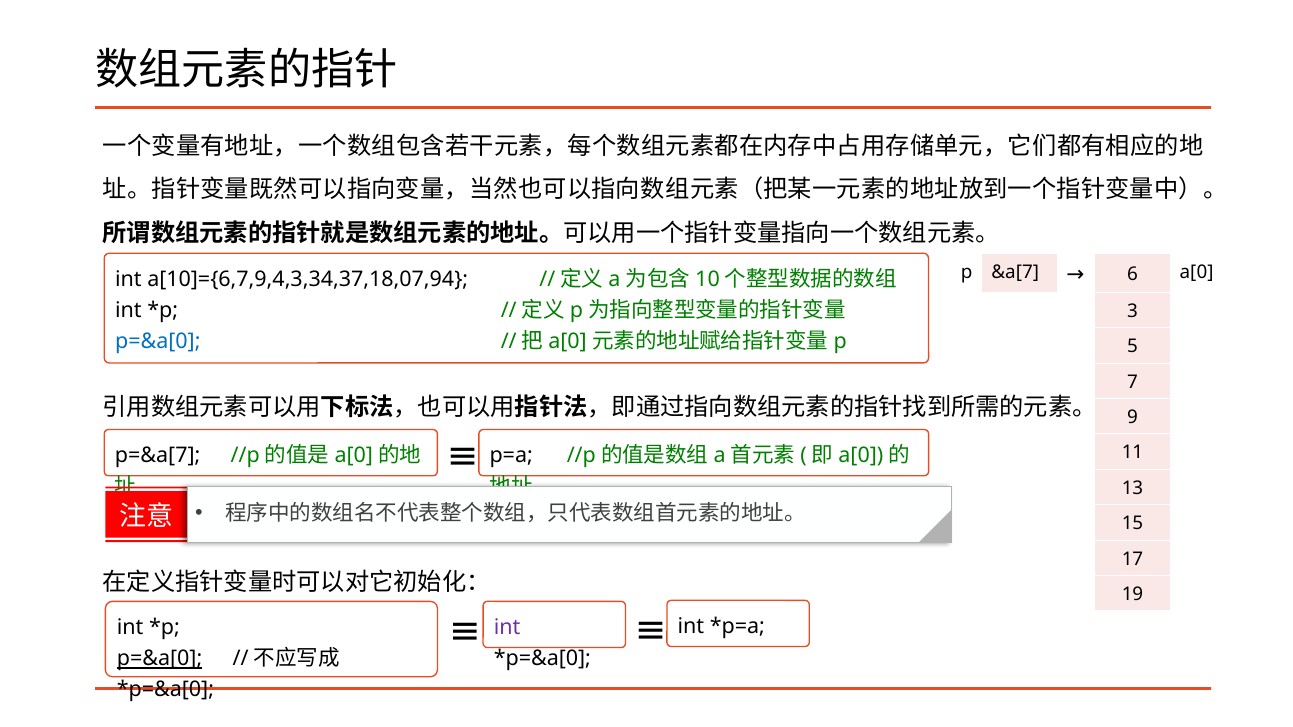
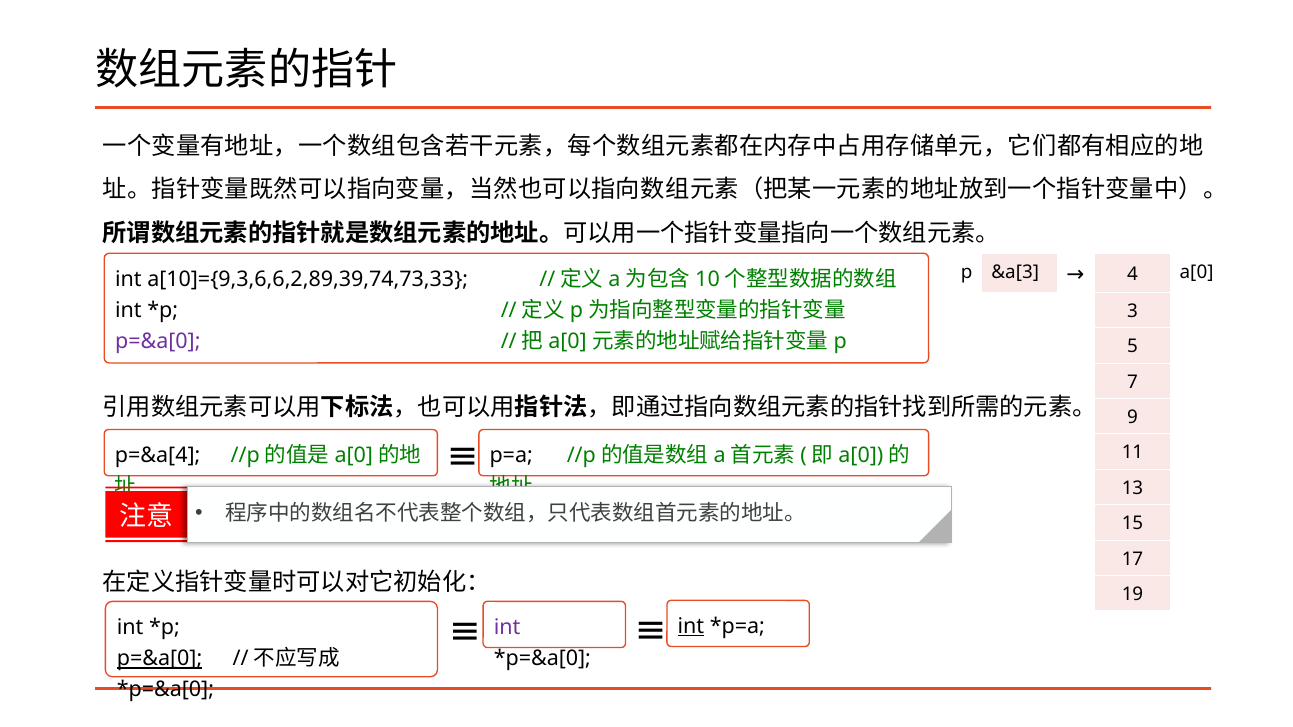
&a[7: &a[7 -> &a[3
6: 6 -> 4
a[10]={6,7,9,4,3,34,37,18,07,94: a[10]={6,7,9,4,3,34,37,18,07,94 -> a[10]={9,3,6,6,2,89,39,74,73,33
p=&a[0 at (158, 341) colour: blue -> purple
p=&a[7: p=&a[7 -> p=&a[4
int at (691, 626) underline: none -> present
